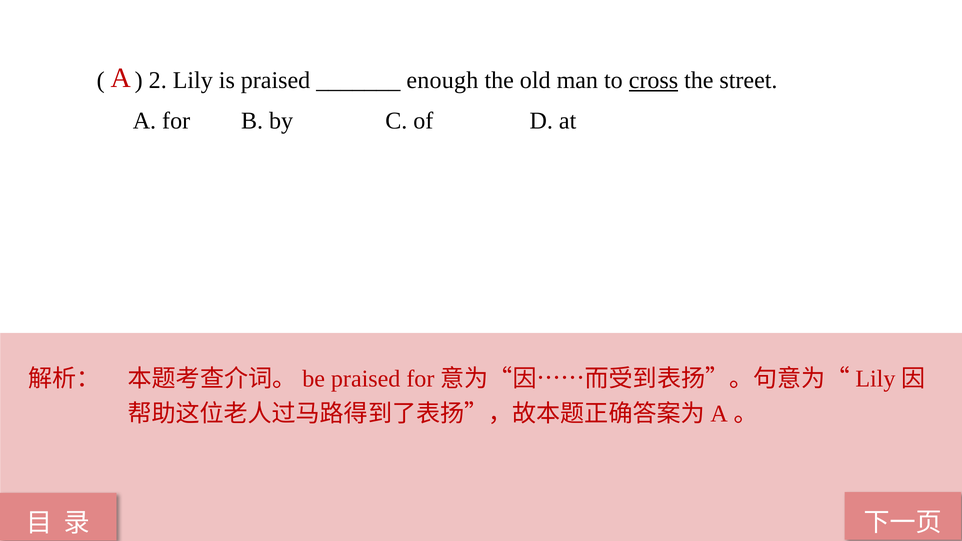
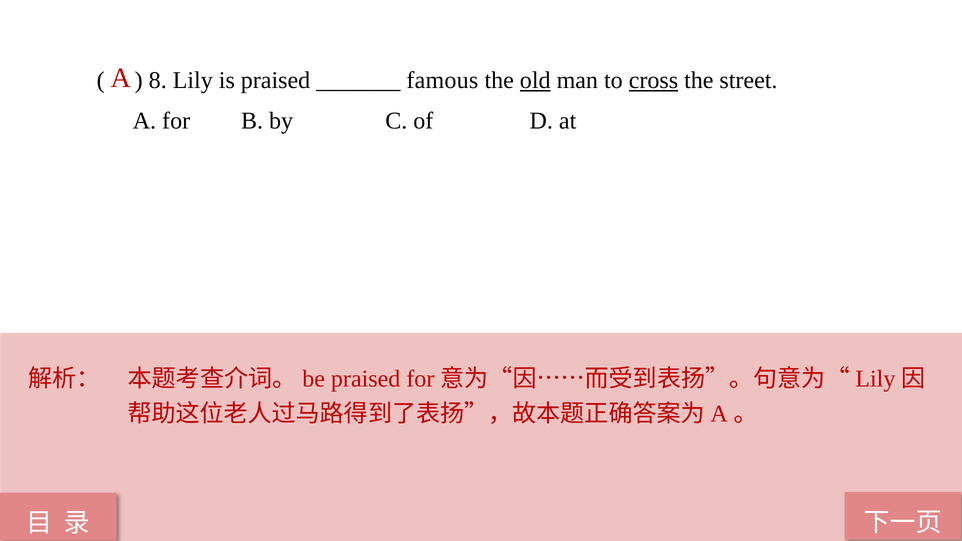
2: 2 -> 8
enough: enough -> famous
old underline: none -> present
